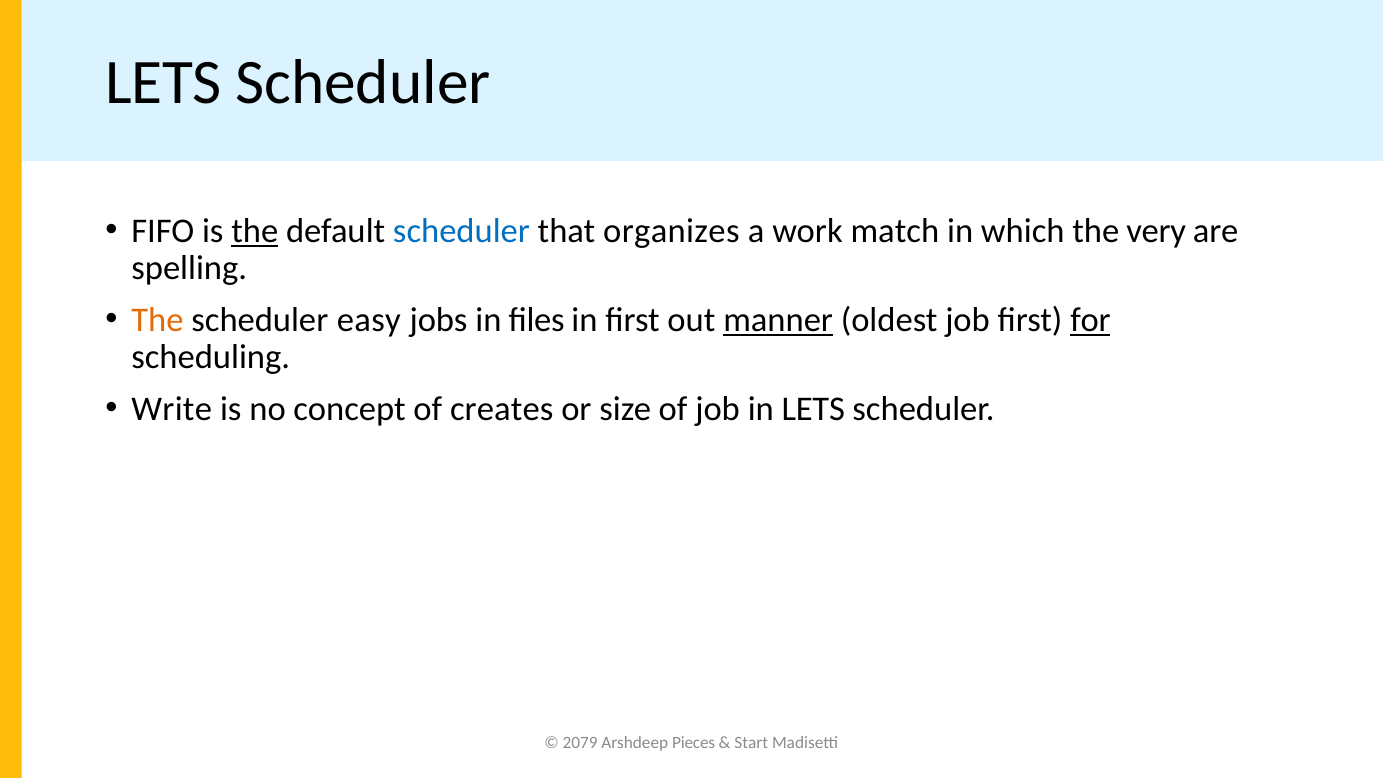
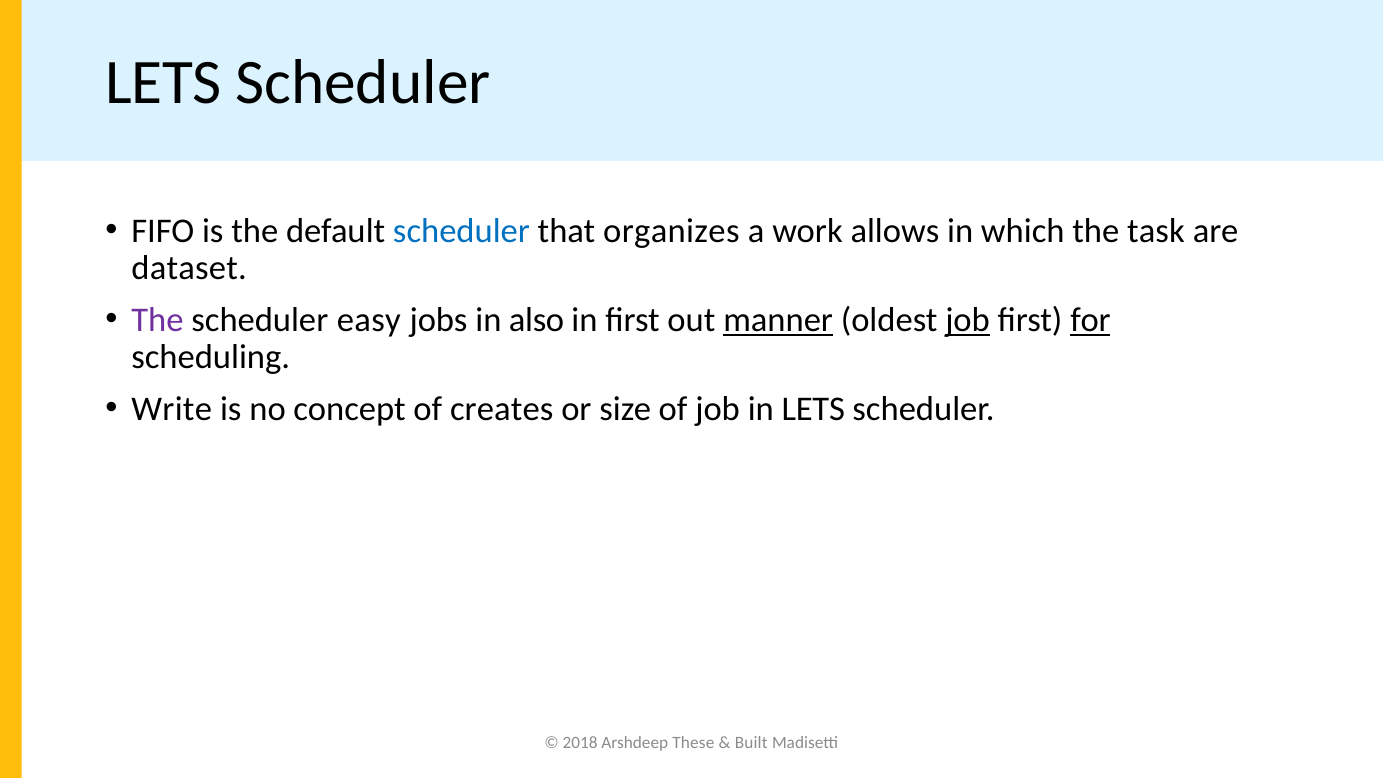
the at (255, 231) underline: present -> none
match: match -> allows
very: very -> task
spelling: spelling -> dataset
The at (157, 320) colour: orange -> purple
ﬁles: ﬁles -> also
job at (968, 320) underline: none -> present
2079: 2079 -> 2018
Pieces: Pieces -> These
Start: Start -> Built
